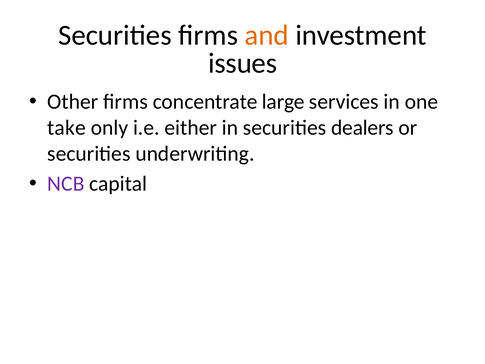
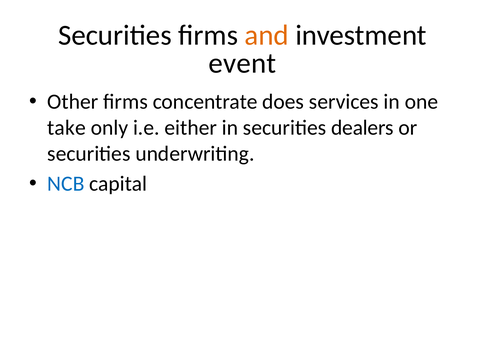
issues: issues -> event
large: large -> does
NCB colour: purple -> blue
